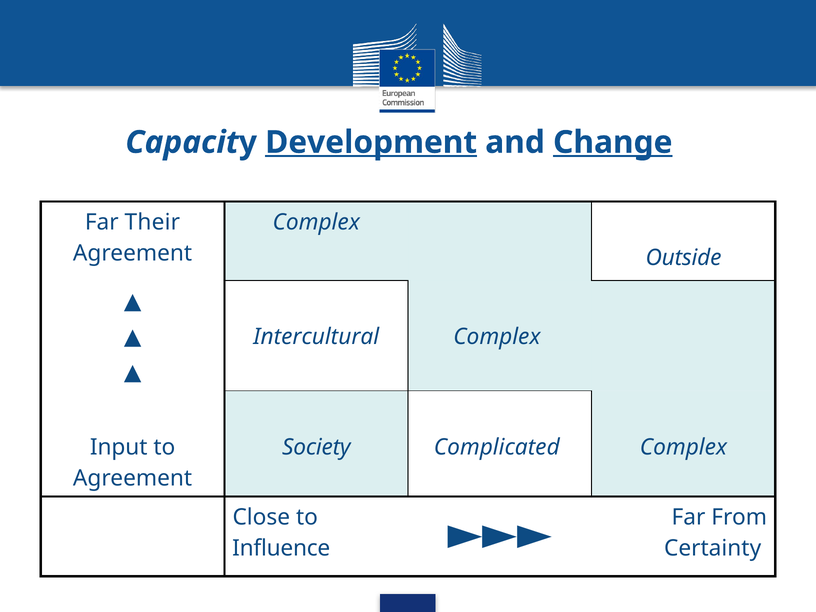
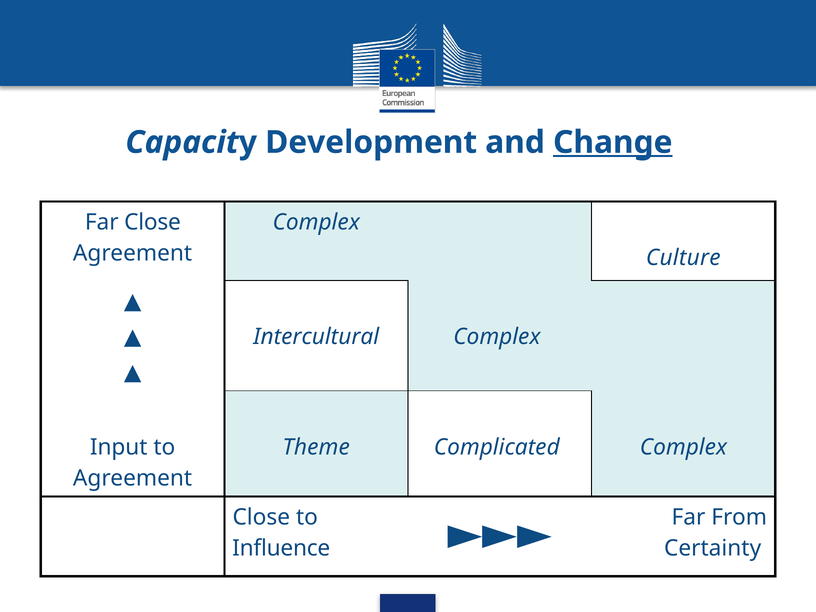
Development underline: present -> none
Far Their: Their -> Close
Outside: Outside -> Culture
Society: Society -> Theme
